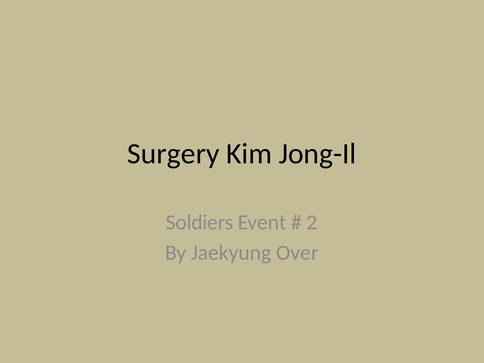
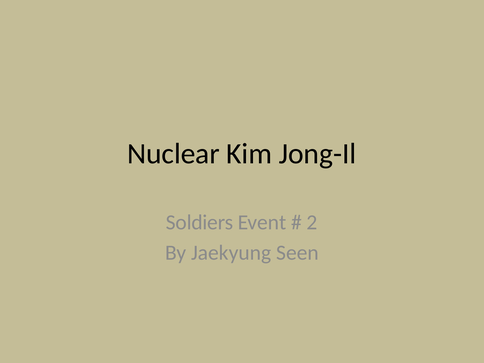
Surgery: Surgery -> Nuclear
Over: Over -> Seen
